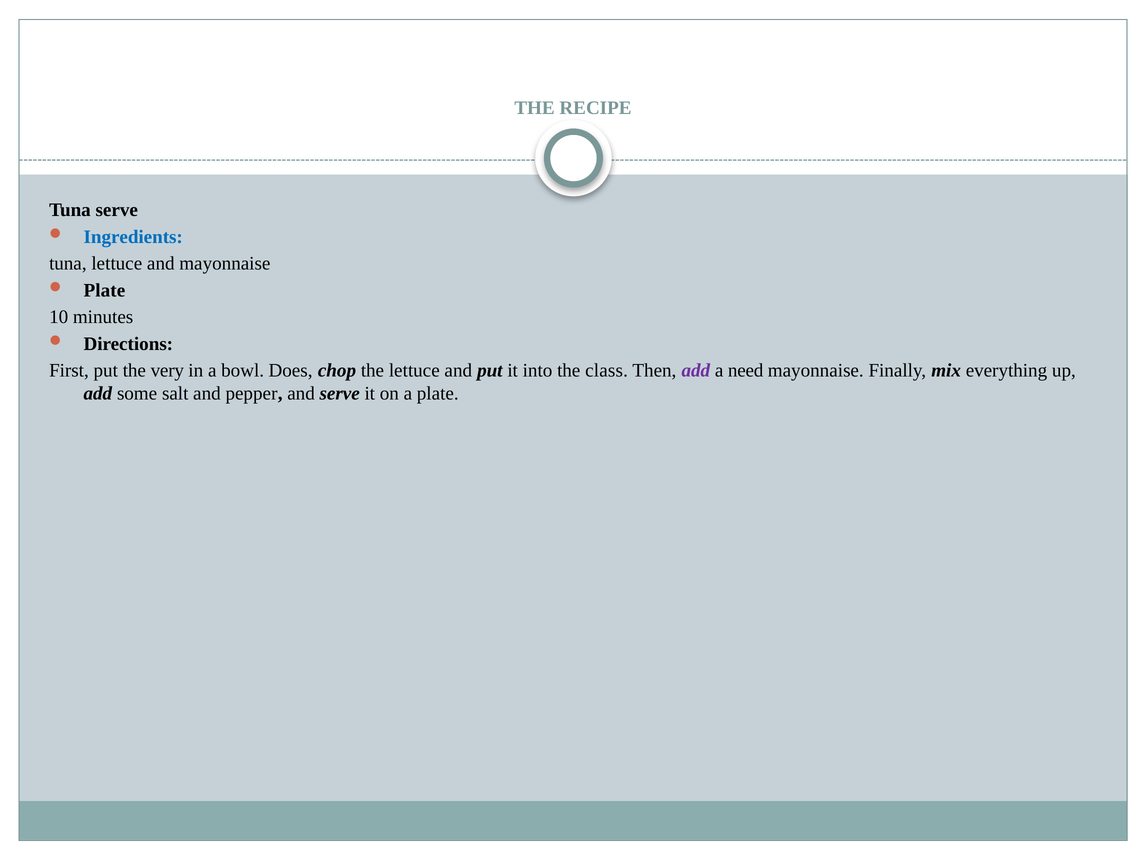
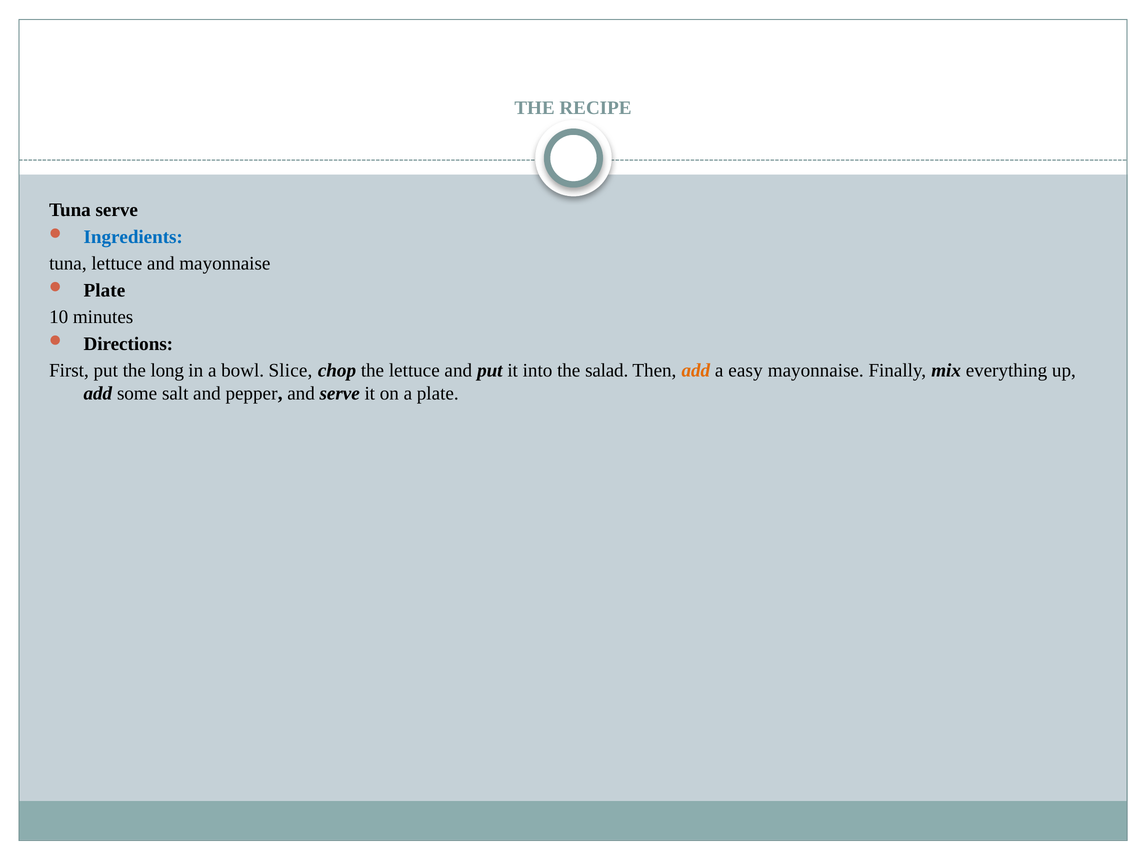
very: very -> long
Does: Does -> Slice
class: class -> salad
add at (696, 371) colour: purple -> orange
need: need -> easy
